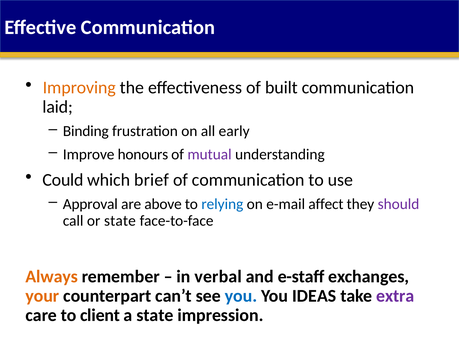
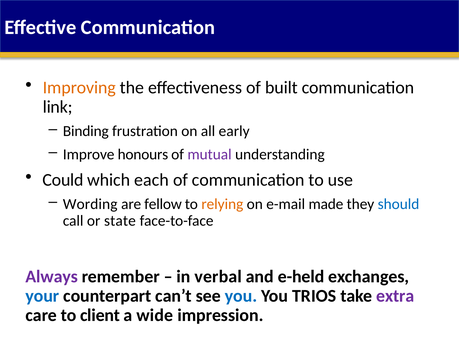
laid: laid -> link
brief: brief -> each
Approval: Approval -> Wording
above: above -> fellow
relying colour: blue -> orange
affect: affect -> made
should colour: purple -> blue
Always colour: orange -> purple
e-staff: e-staff -> e-held
your colour: orange -> blue
IDEAS: IDEAS -> TRIOS
a state: state -> wide
